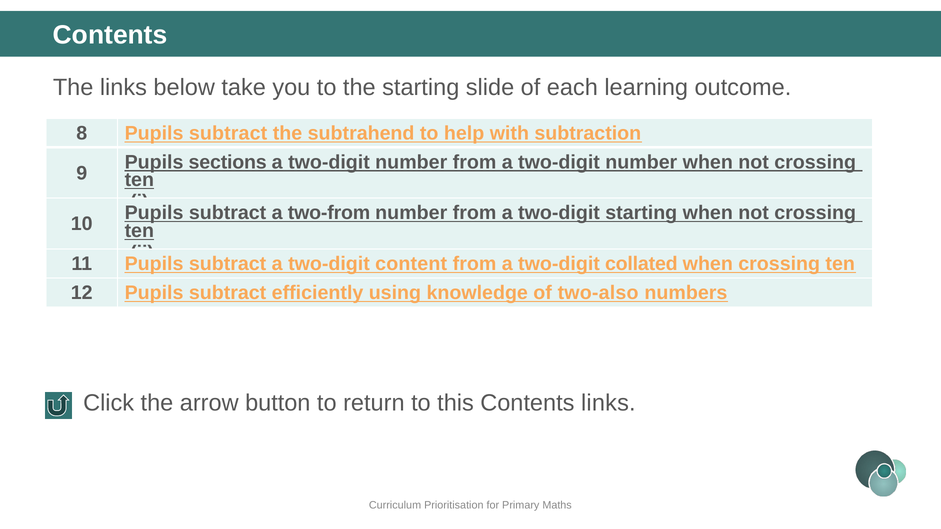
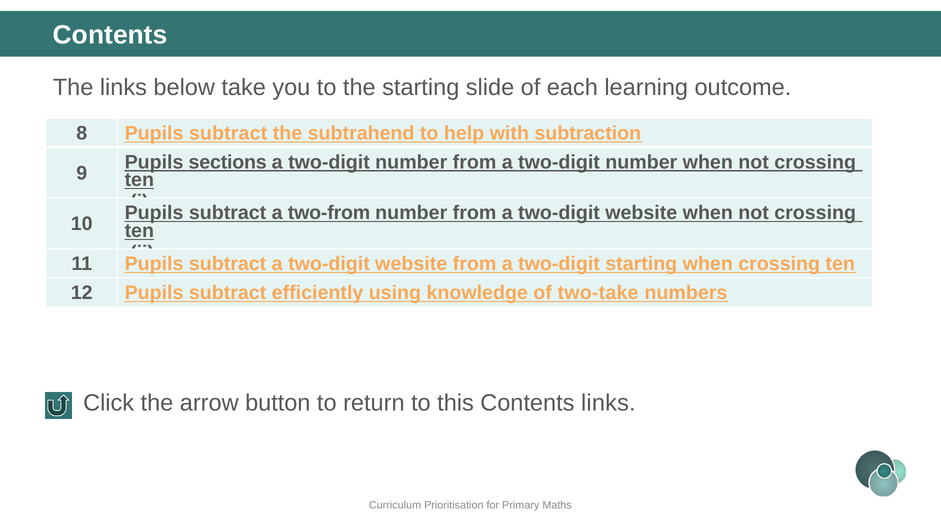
from a two-digit starting: starting -> website
subtract a two-digit content: content -> website
two-digit collated: collated -> starting
two-also: two-also -> two-take
